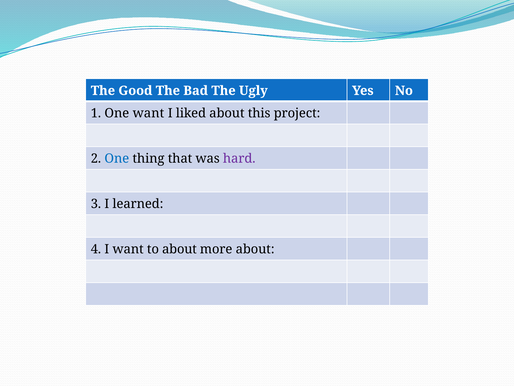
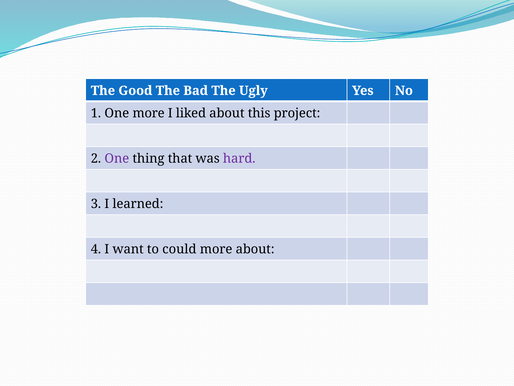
One want: want -> more
One at (117, 158) colour: blue -> purple
to about: about -> could
